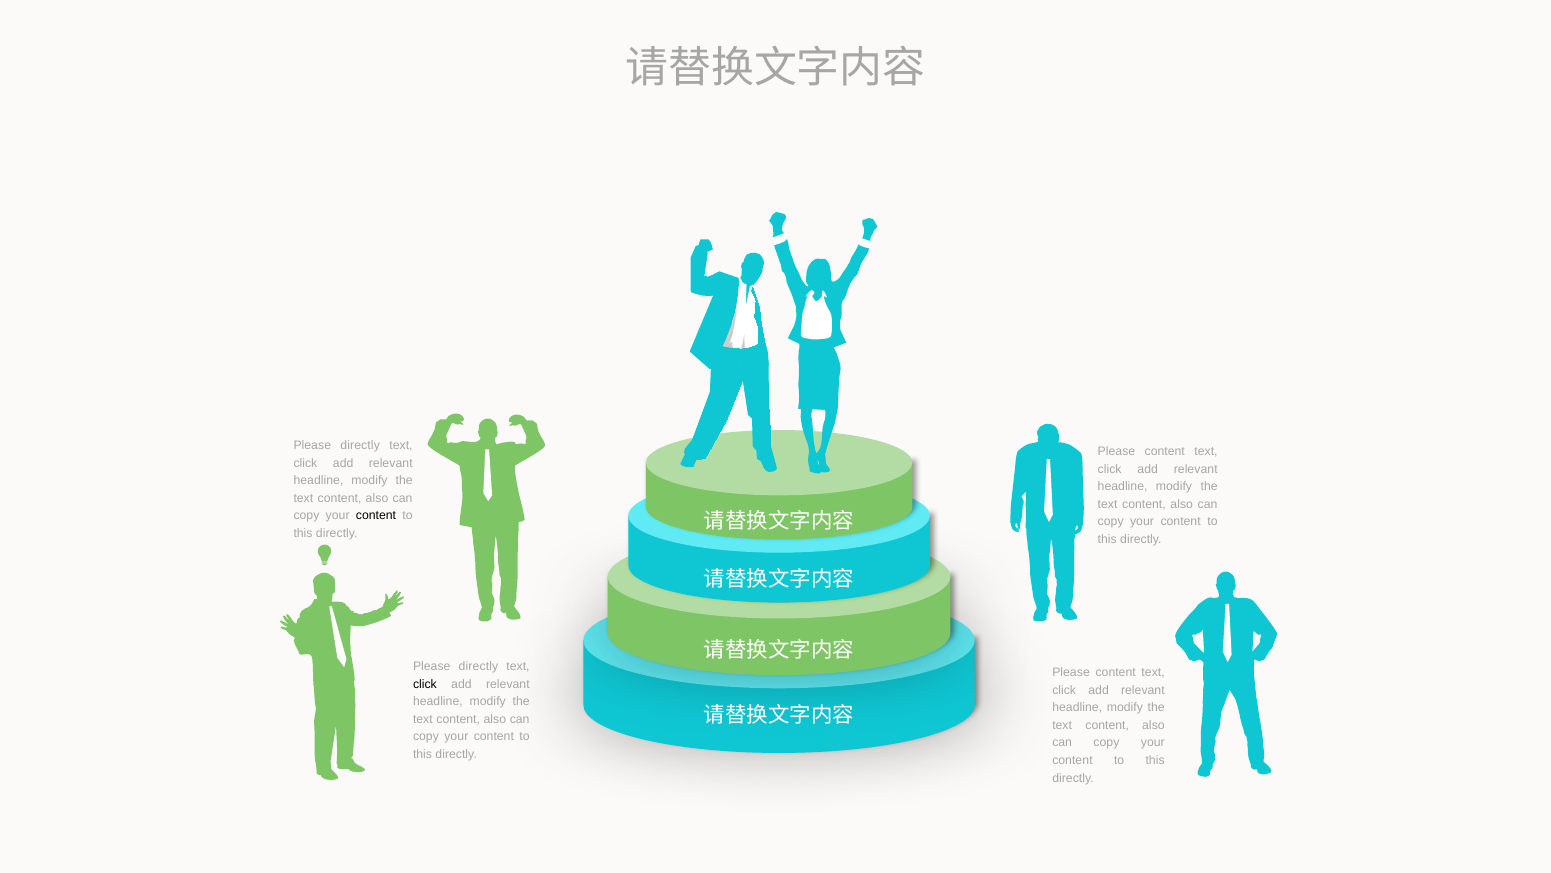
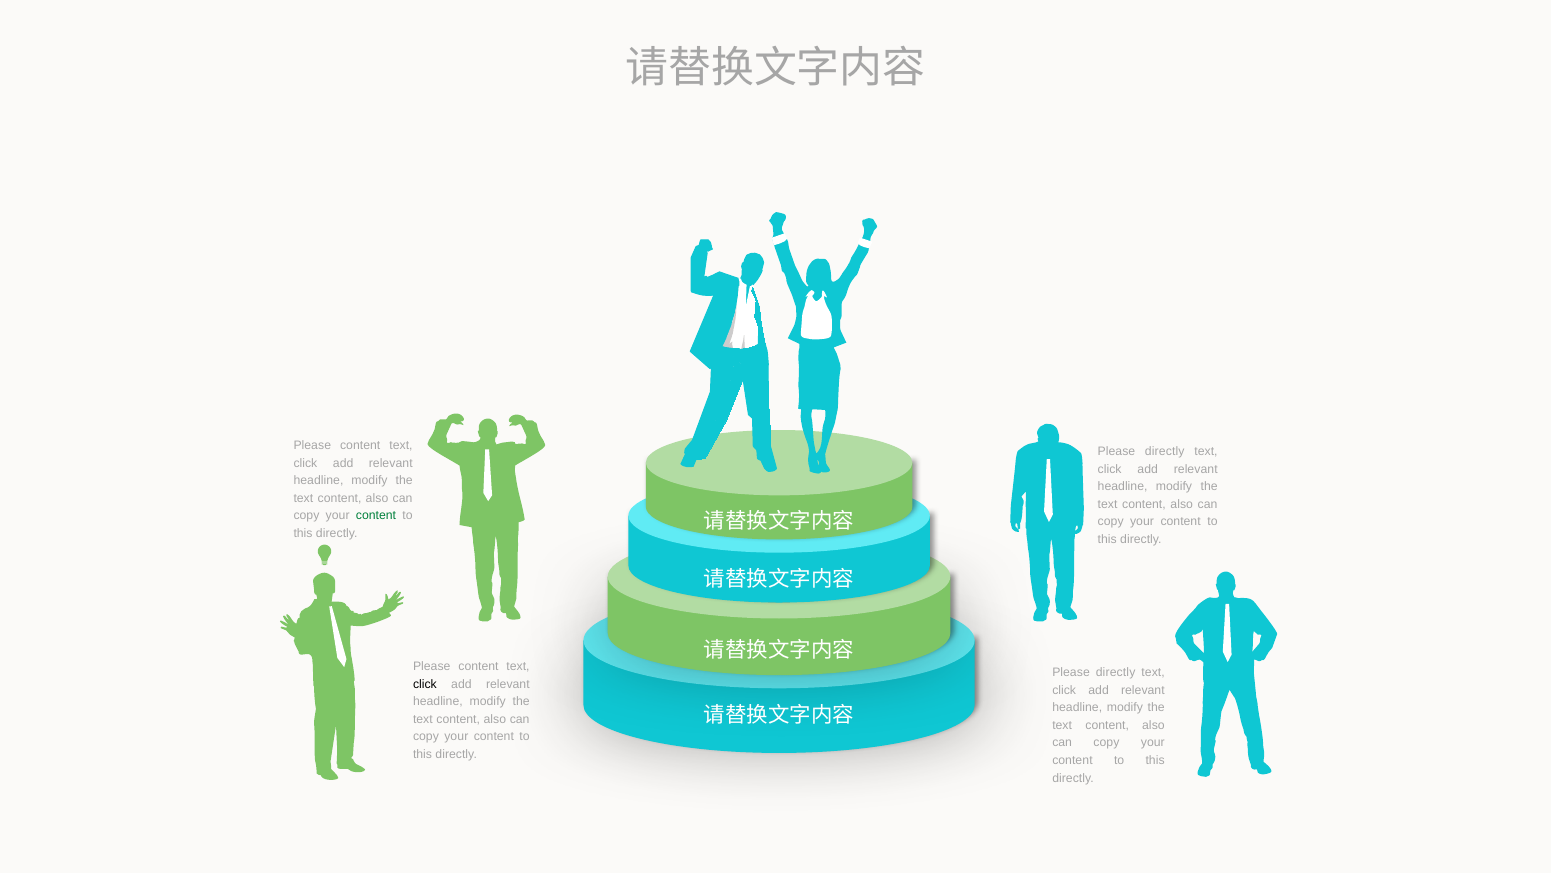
directly at (360, 445): directly -> content
content at (1165, 451): content -> directly
content at (376, 515) colour: black -> green
directly at (478, 666): directly -> content
content at (1116, 672): content -> directly
